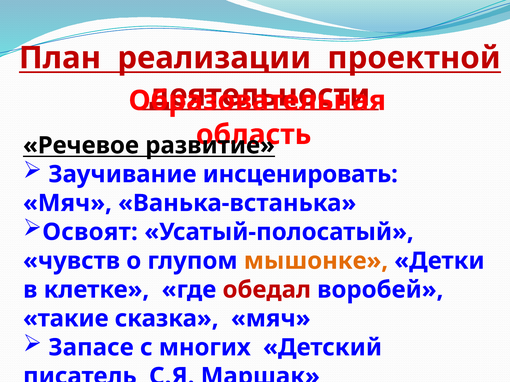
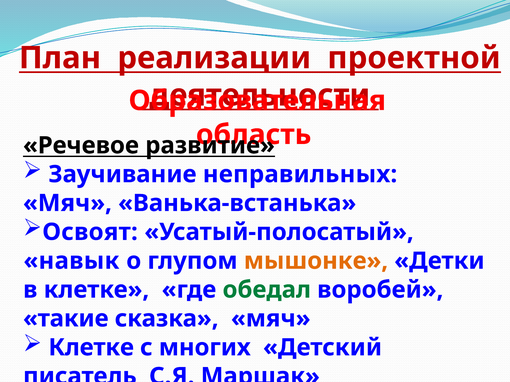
инсценировать: инсценировать -> неправильных
чувств: чувств -> навык
обедал colour: red -> green
Запасе at (91, 348): Запасе -> Клетке
